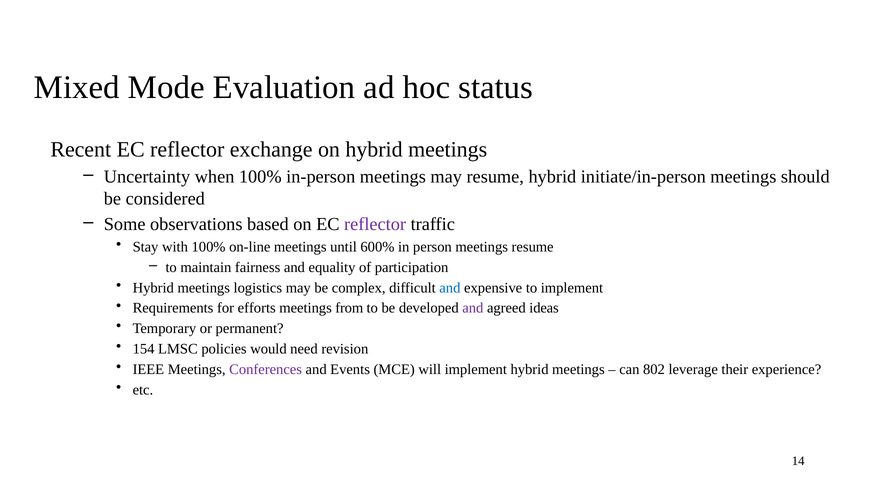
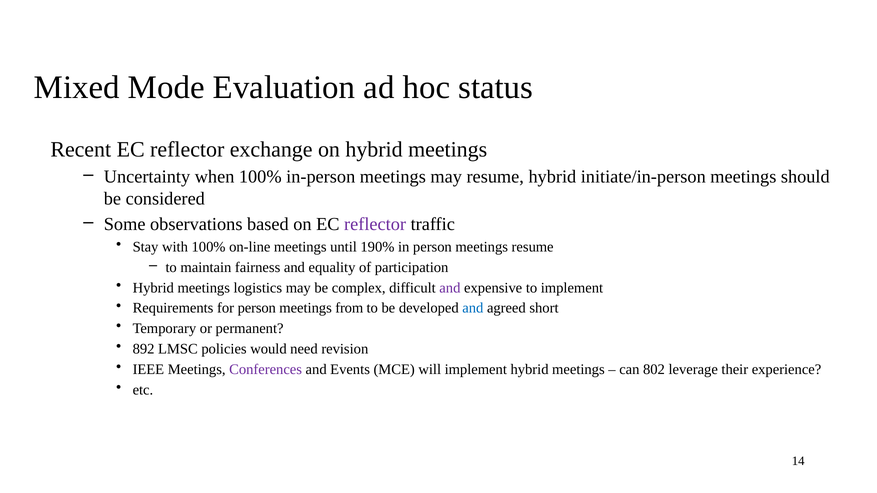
600%: 600% -> 190%
and at (450, 288) colour: blue -> purple
for efforts: efforts -> person
and at (473, 308) colour: purple -> blue
ideas: ideas -> short
154: 154 -> 892
